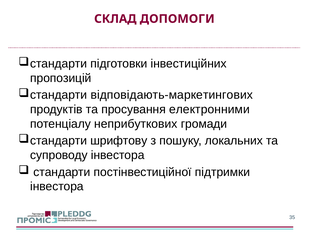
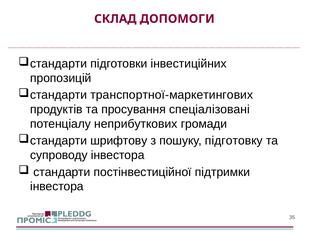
відповідають-маркетингових: відповідають-маркетингових -> транспортної-маркетингових
електронними: електронними -> спеціалізовані
локальних: локальних -> підготовку
